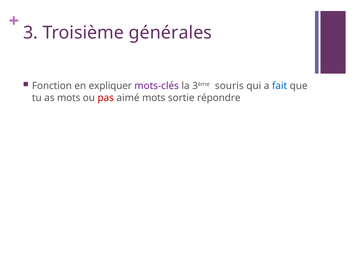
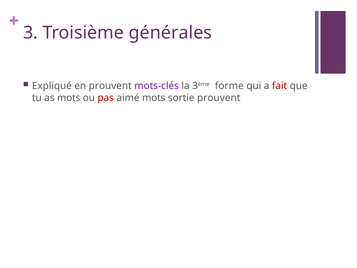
Fonction: Fonction -> Expliqué
en expliquer: expliquer -> prouvent
souris: souris -> forme
fait colour: blue -> red
sortie répondre: répondre -> prouvent
